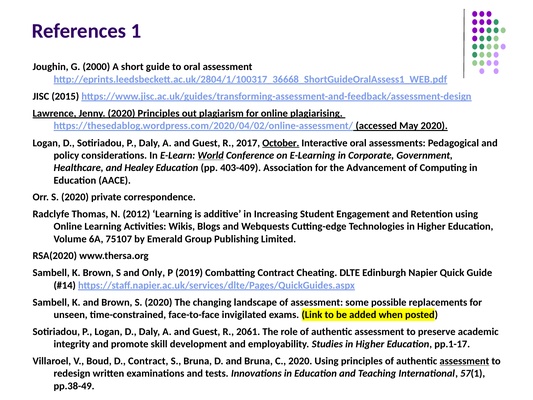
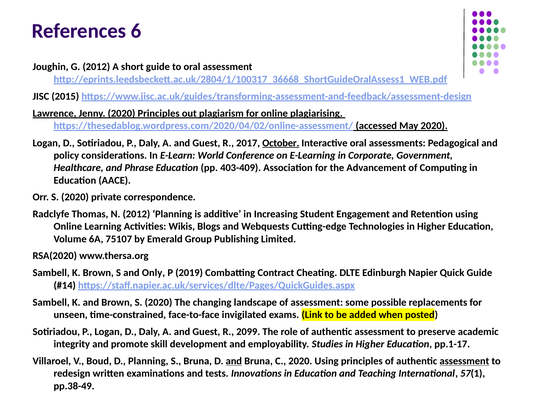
1: 1 -> 6
G 2000: 2000 -> 2012
World underline: present -> none
Healey: Healey -> Phrase
2012 Learning: Learning -> Planning
2061: 2061 -> 2099
D Contract: Contract -> Planning
and at (234, 361) underline: none -> present
